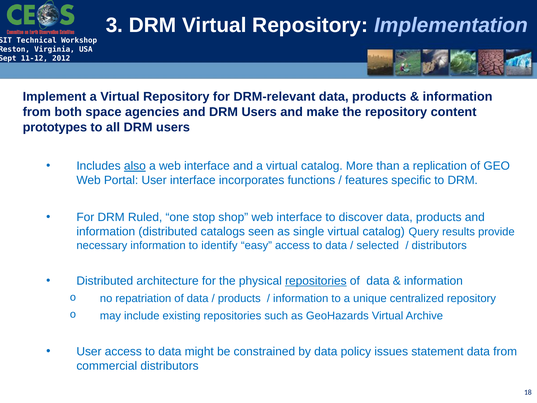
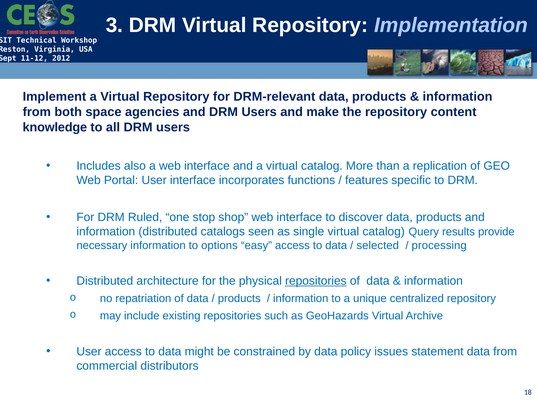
prototypes: prototypes -> knowledge
also underline: present -> none
identify: identify -> options
distributors at (439, 245): distributors -> processing
